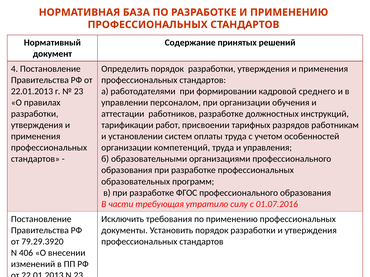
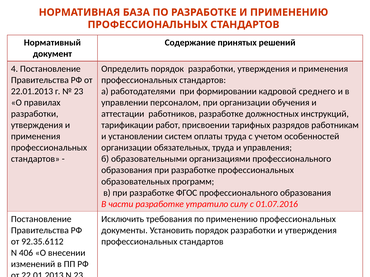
компетенций: компетенций -> обязательных
части требующая: требующая -> разработке
79.29.3920: 79.29.3920 -> 92.35.6112
